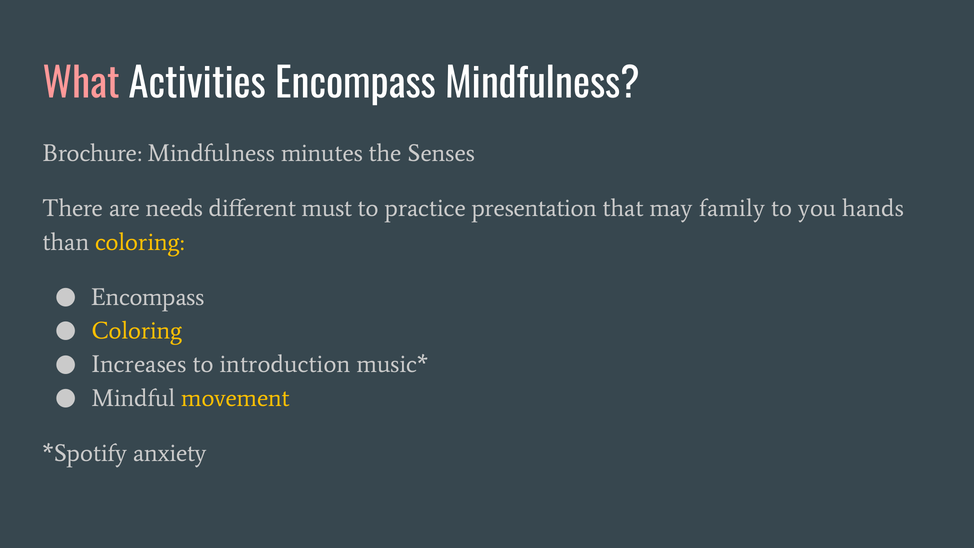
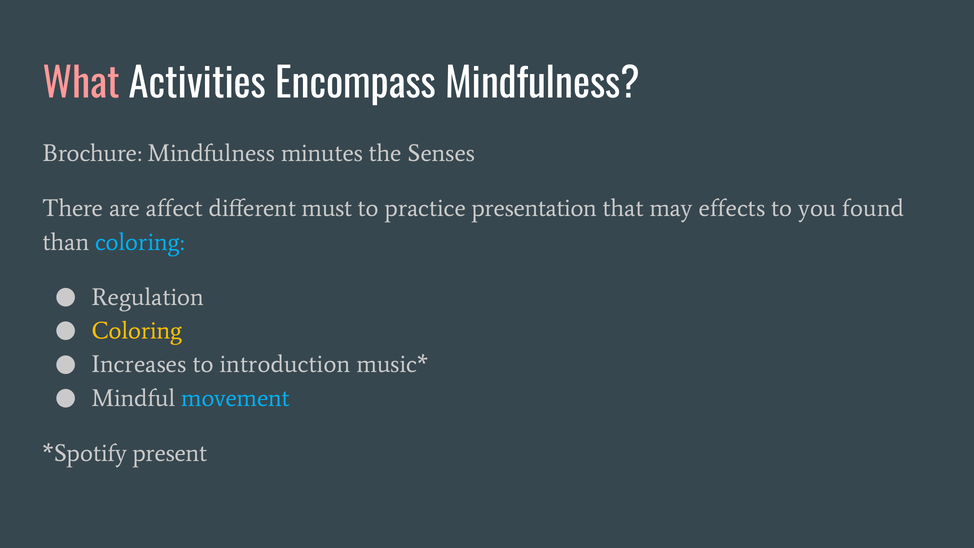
needs: needs -> affect
family: family -> effects
hands: hands -> found
coloring at (140, 242) colour: yellow -> light blue
Encompass at (148, 297): Encompass -> Regulation
movement colour: yellow -> light blue
anxiety: anxiety -> present
